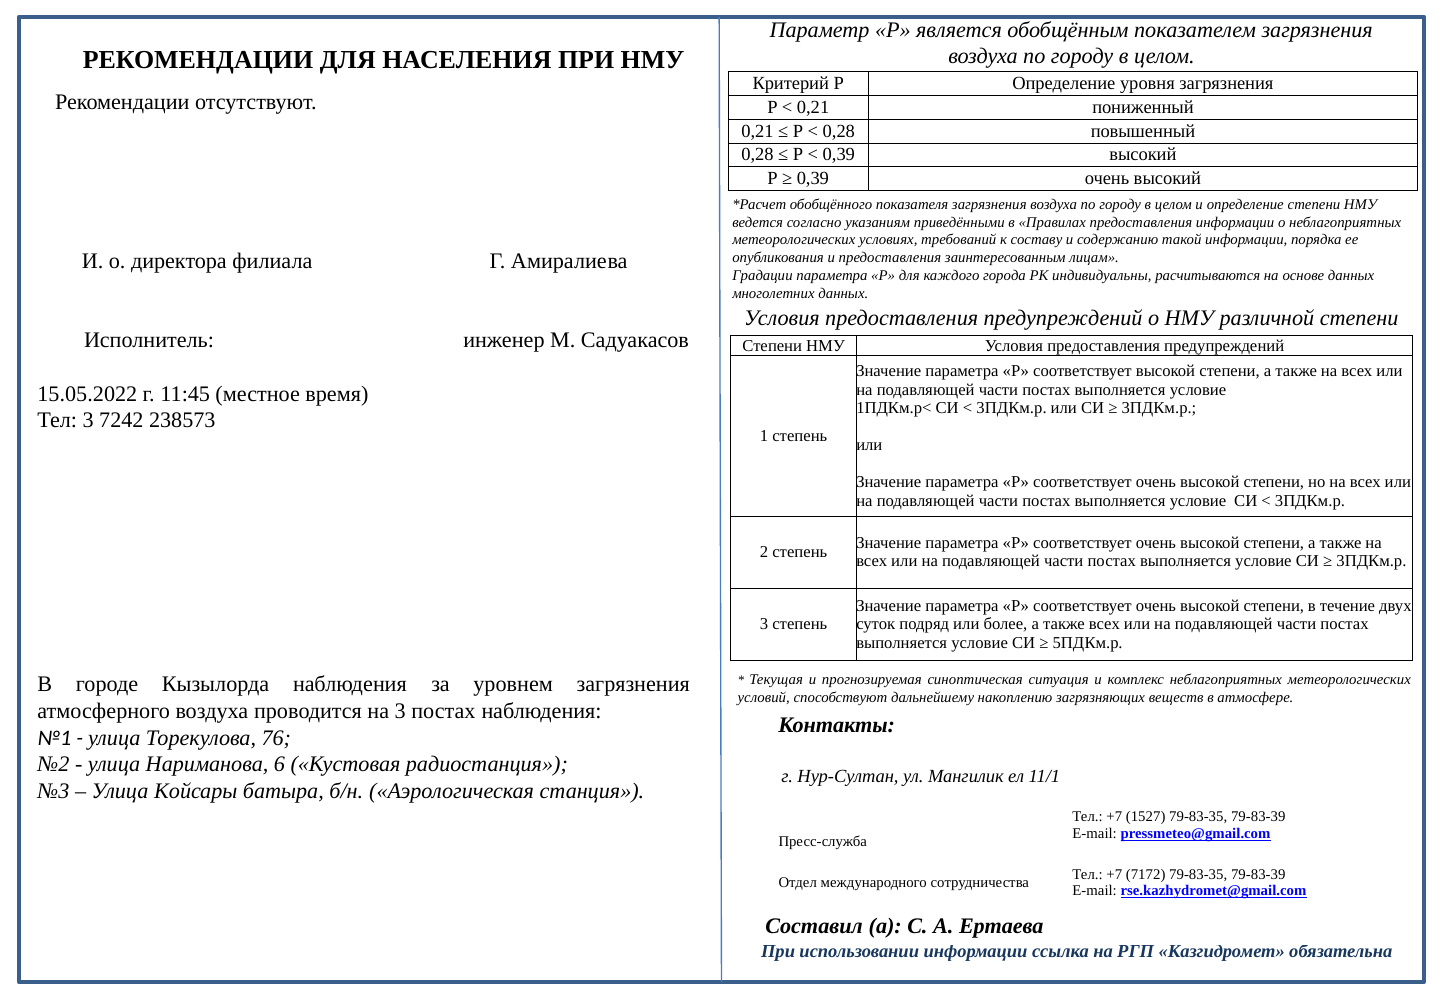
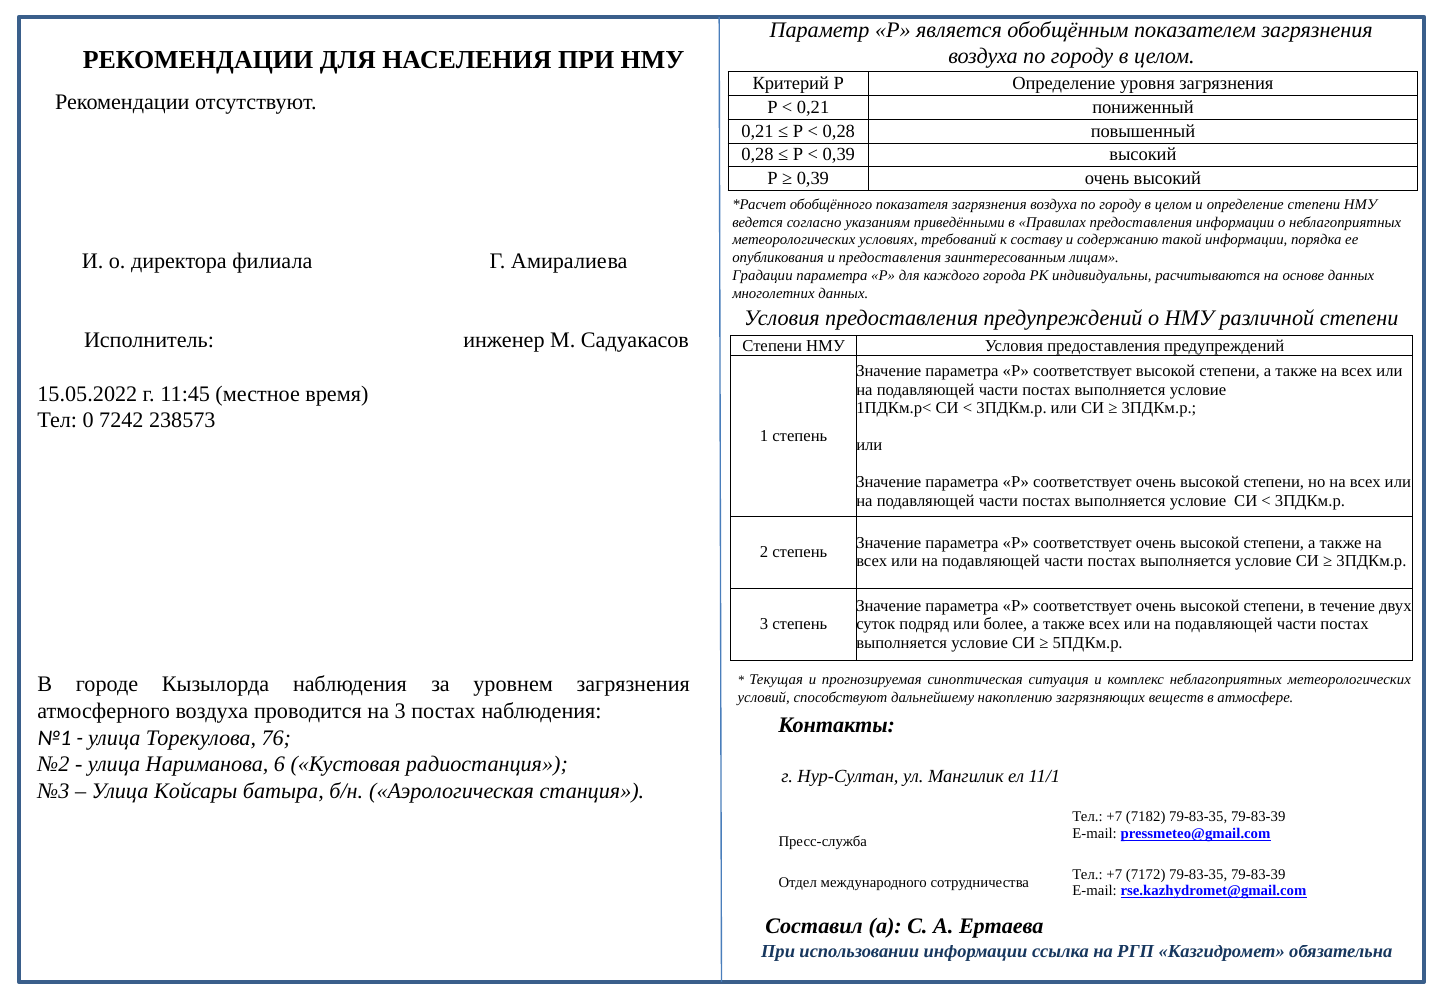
Тел 3: 3 -> 0
1527: 1527 -> 7182
